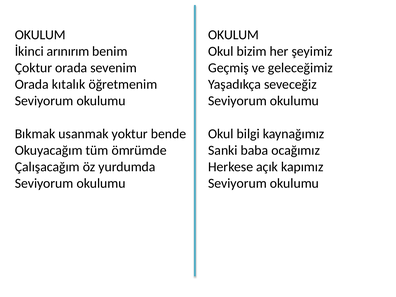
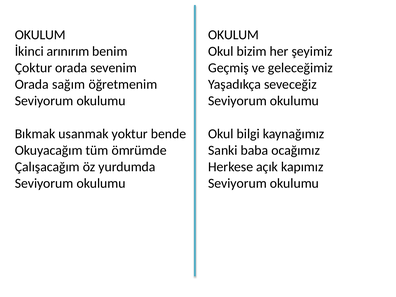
kıtalık: kıtalık -> sağım
